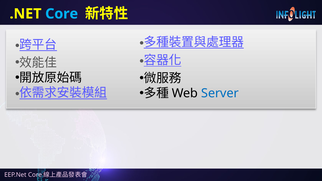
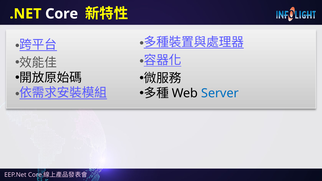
Core colour: light blue -> white
